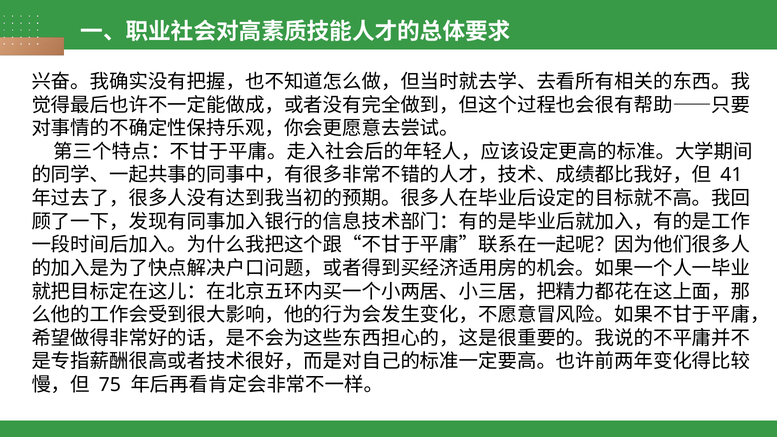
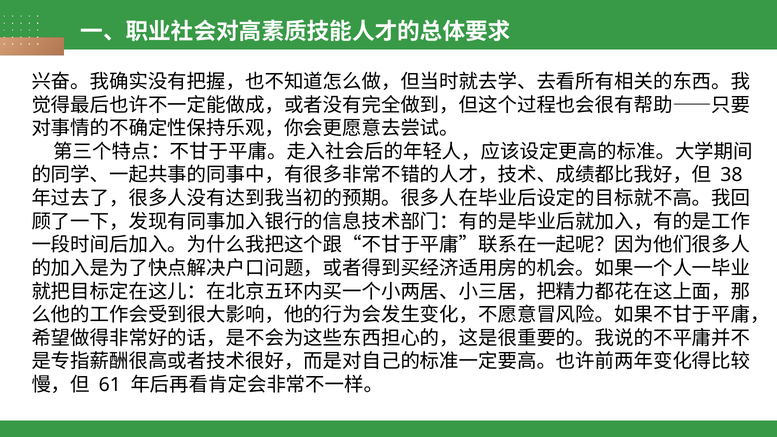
41: 41 -> 38
75: 75 -> 61
